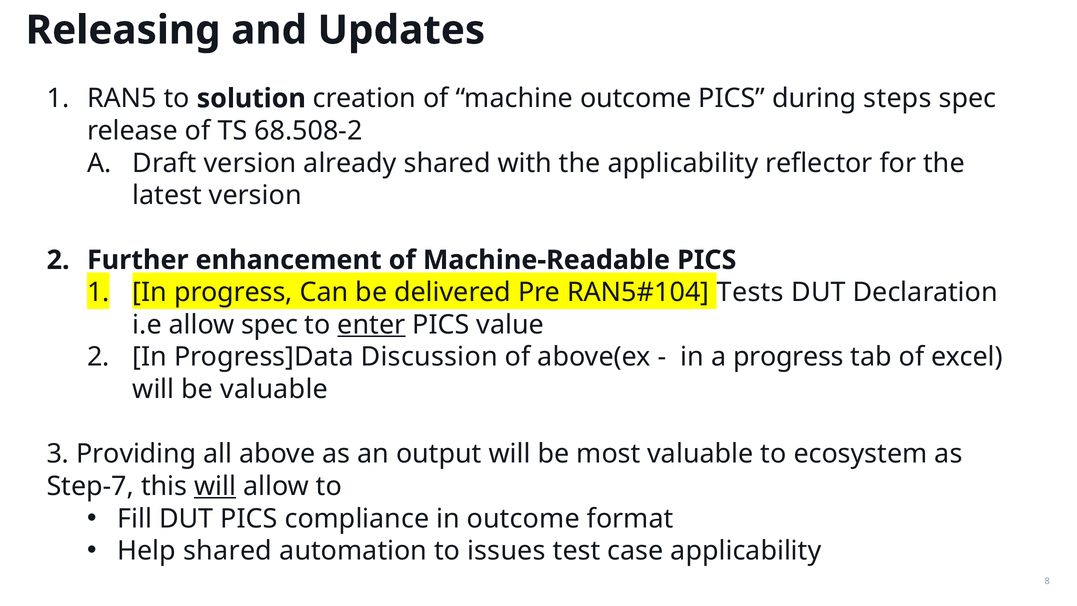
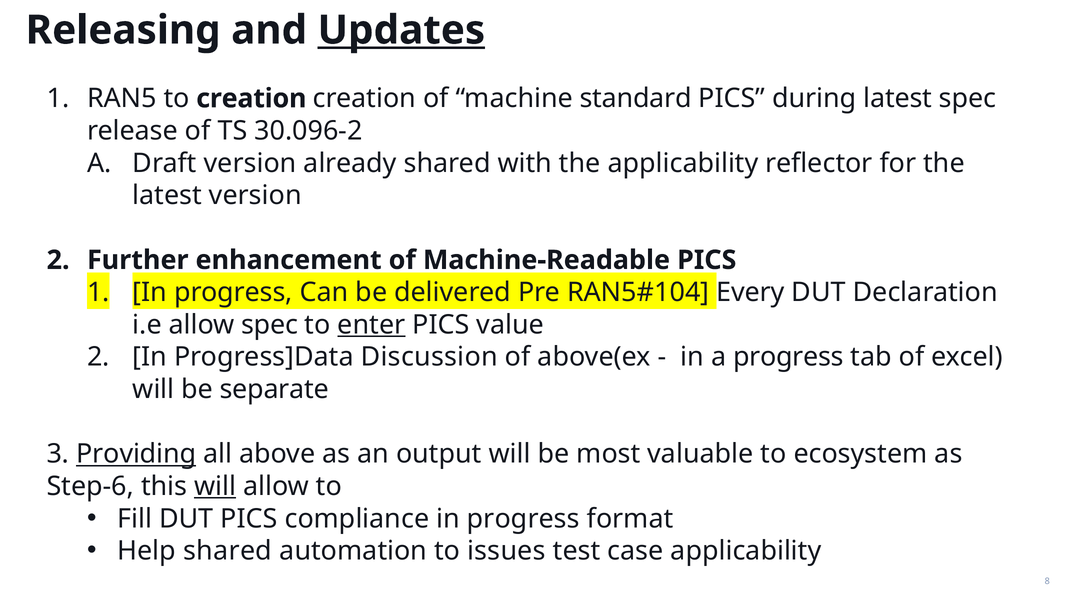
Updates underline: none -> present
to solution: solution -> creation
machine outcome: outcome -> standard
during steps: steps -> latest
68.508-2: 68.508-2 -> 30.096-2
Tests: Tests -> Every
be valuable: valuable -> separate
Providing underline: none -> present
Step-7: Step-7 -> Step-6
compliance in outcome: outcome -> progress
